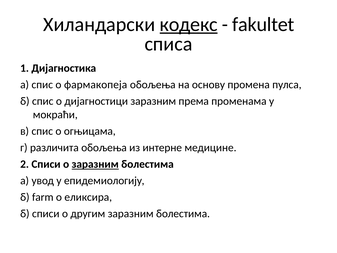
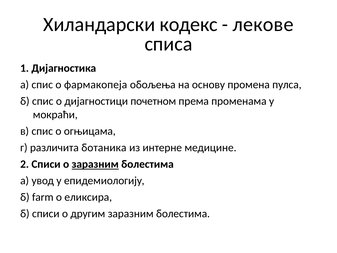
кодекс underline: present -> none
fakultet: fakultet -> лекове
дијагностици заразним: заразним -> почетном
различита обољења: обољења -> ботаника
